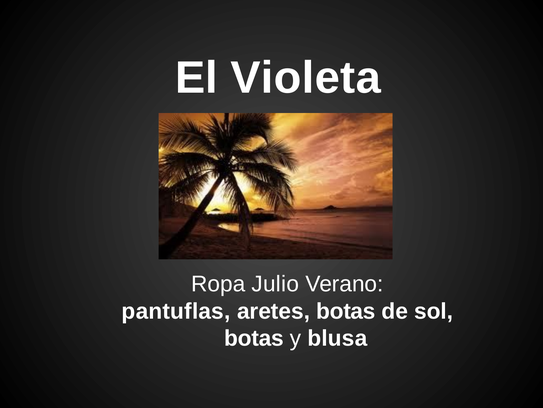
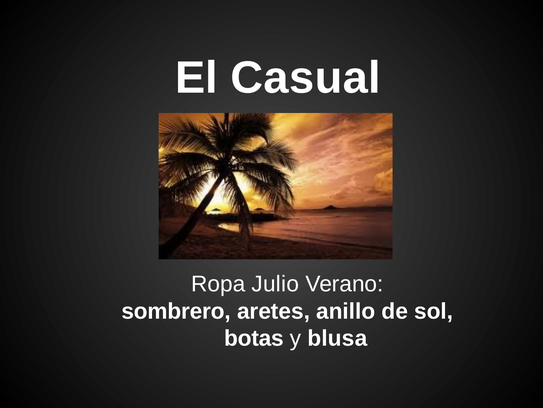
Violeta: Violeta -> Casual
pantuflas: pantuflas -> sombrero
aretes botas: botas -> anillo
